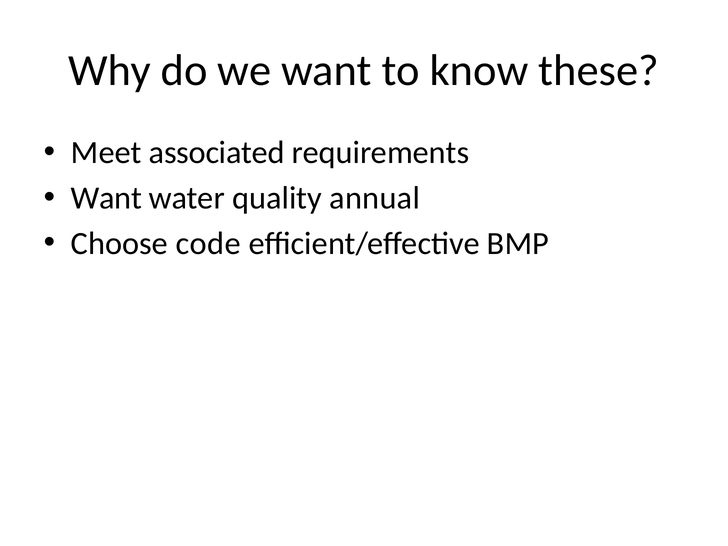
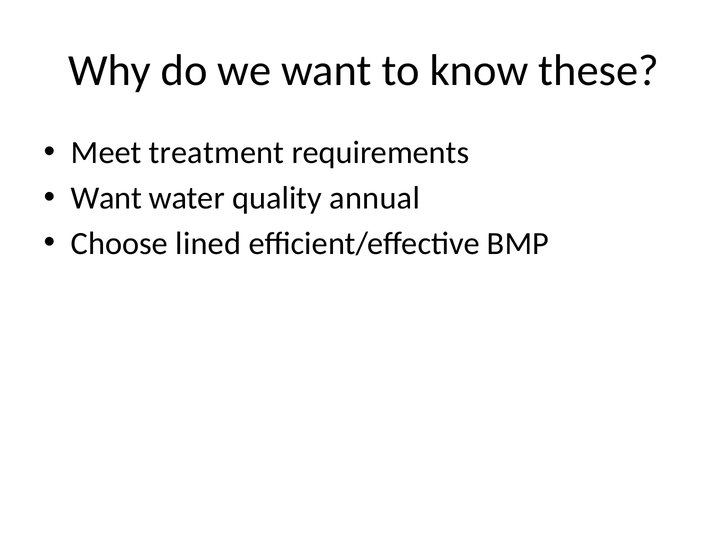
associated: associated -> treatment
code: code -> lined
